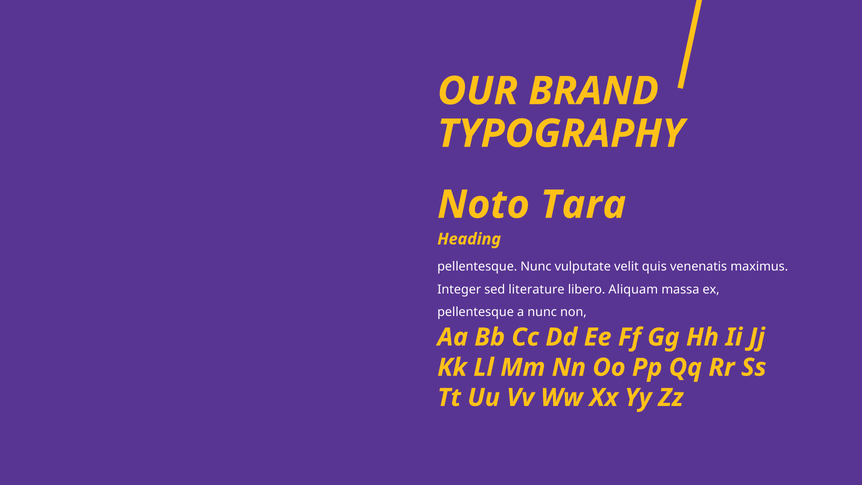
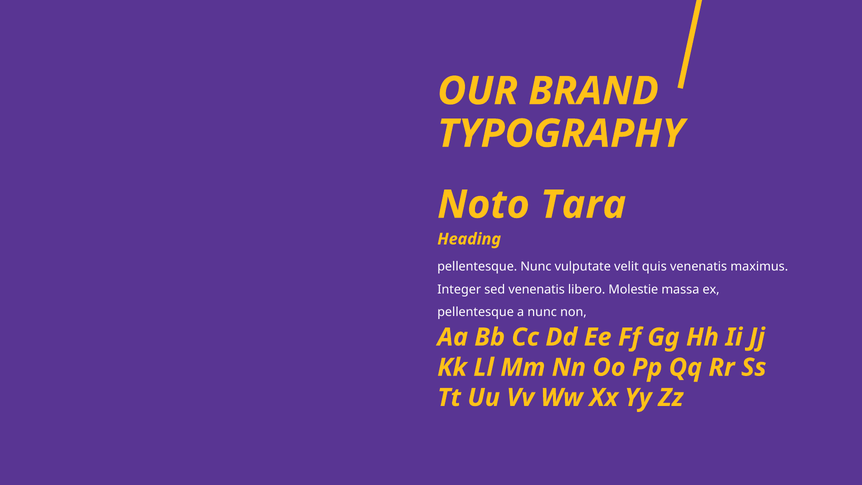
sed literature: literature -> venenatis
Aliquam: Aliquam -> Molestie
